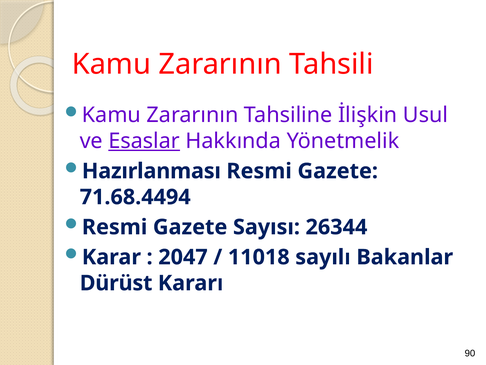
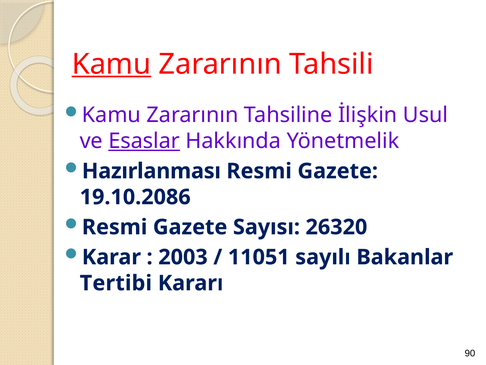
Kamu at (111, 64) underline: none -> present
71.68.4494: 71.68.4494 -> 19.10.2086
26344: 26344 -> 26320
2047: 2047 -> 2003
11018: 11018 -> 11051
Dürüst: Dürüst -> Tertibi
